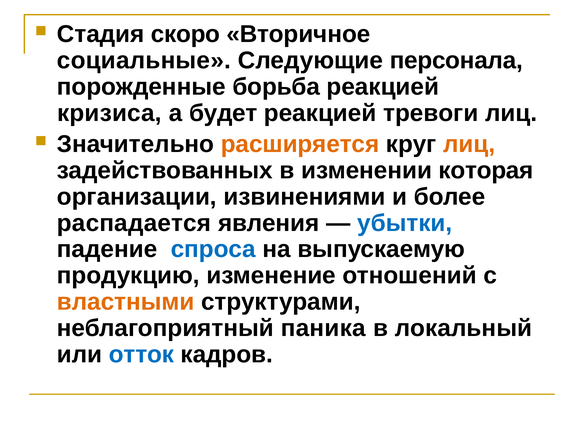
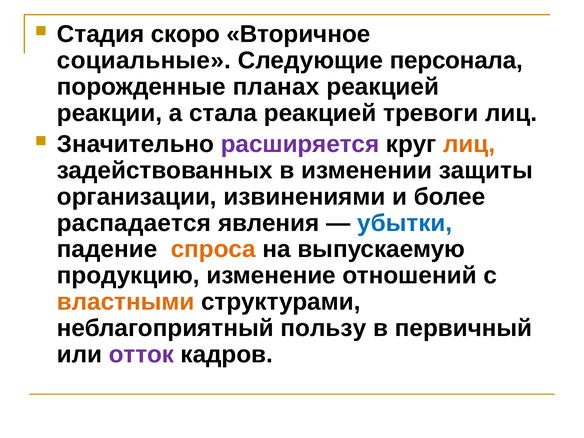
борьба: борьба -> планах
кризиса: кризиса -> реакции
будет: будет -> стала
расширяется colour: orange -> purple
которая: которая -> защиты
спроса colour: blue -> orange
паника: паника -> пользу
локальный: локальный -> первичный
отток colour: blue -> purple
